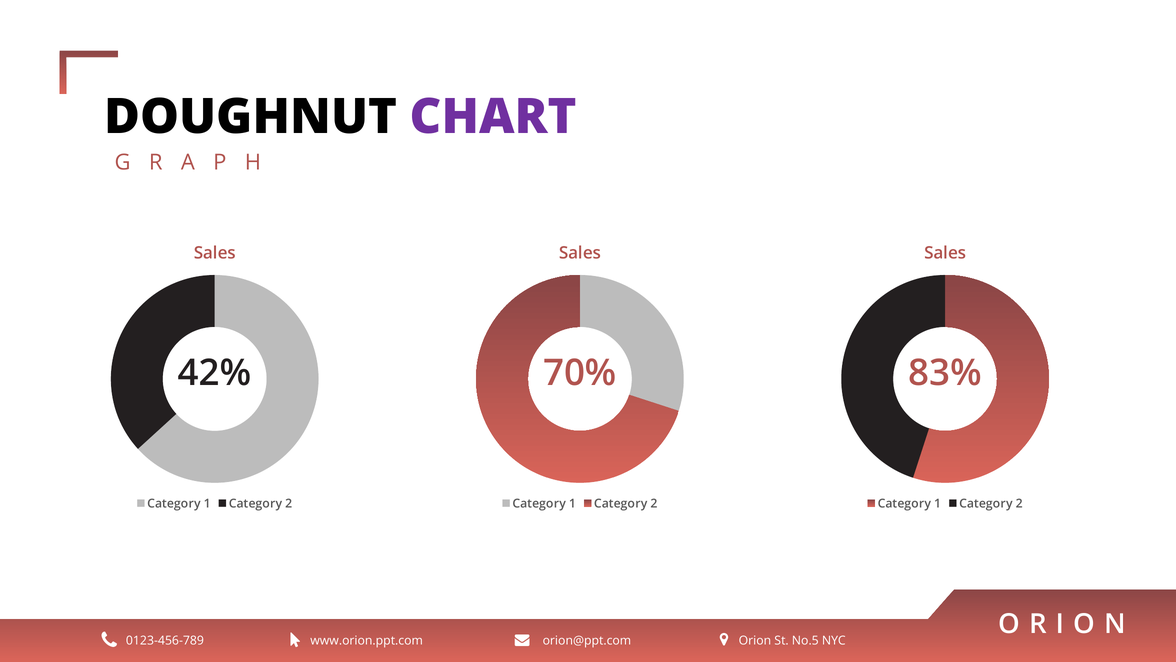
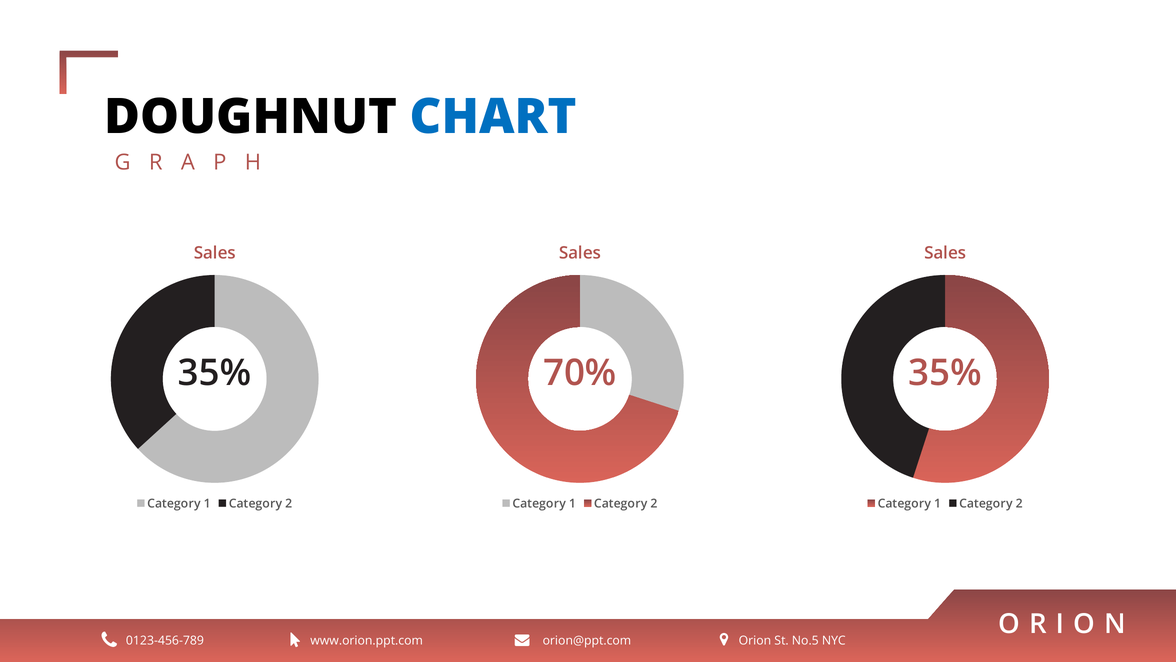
CHART colour: purple -> blue
42% at (215, 373): 42% -> 35%
70% 83%: 83% -> 35%
